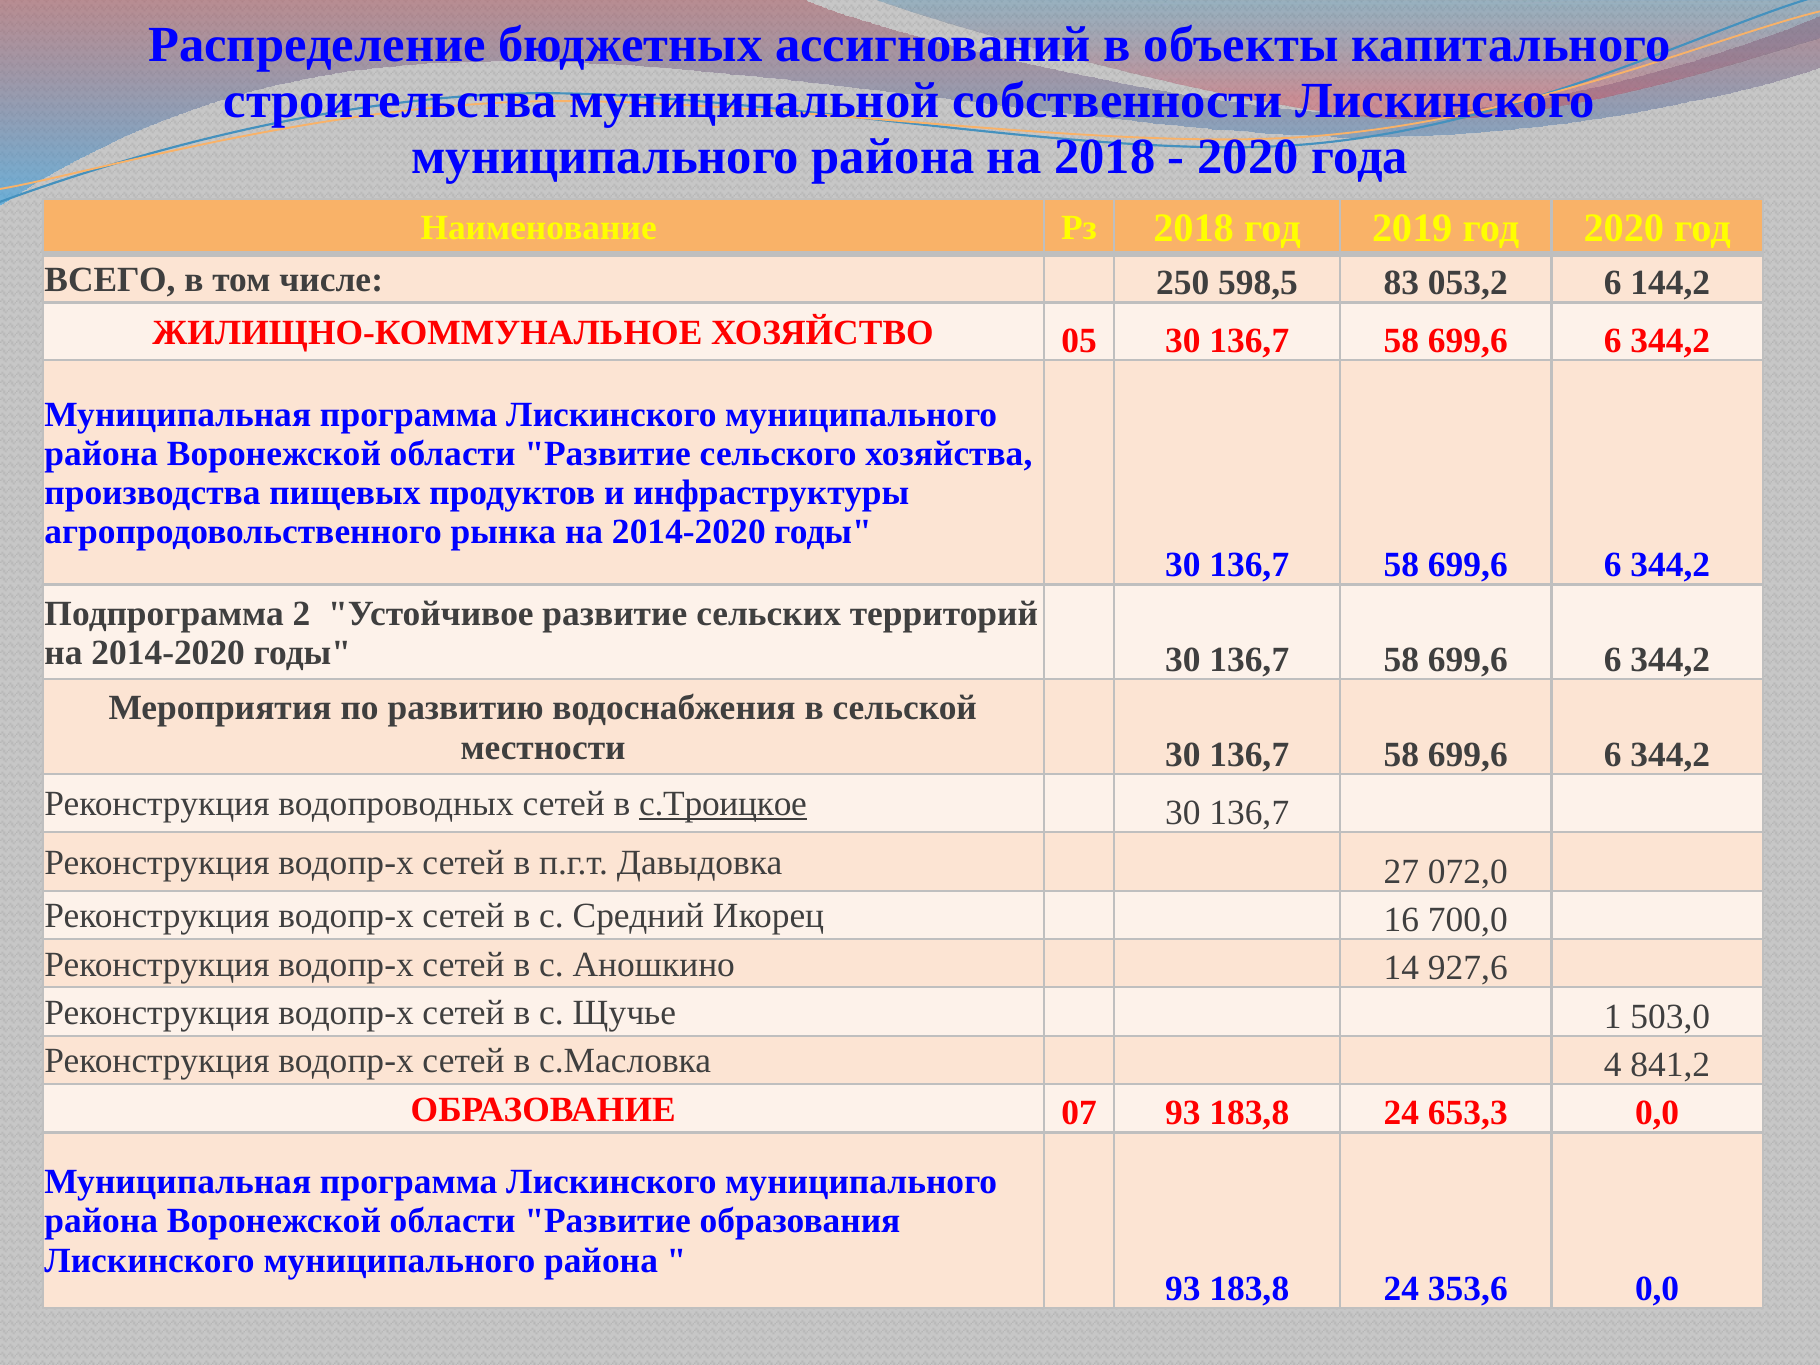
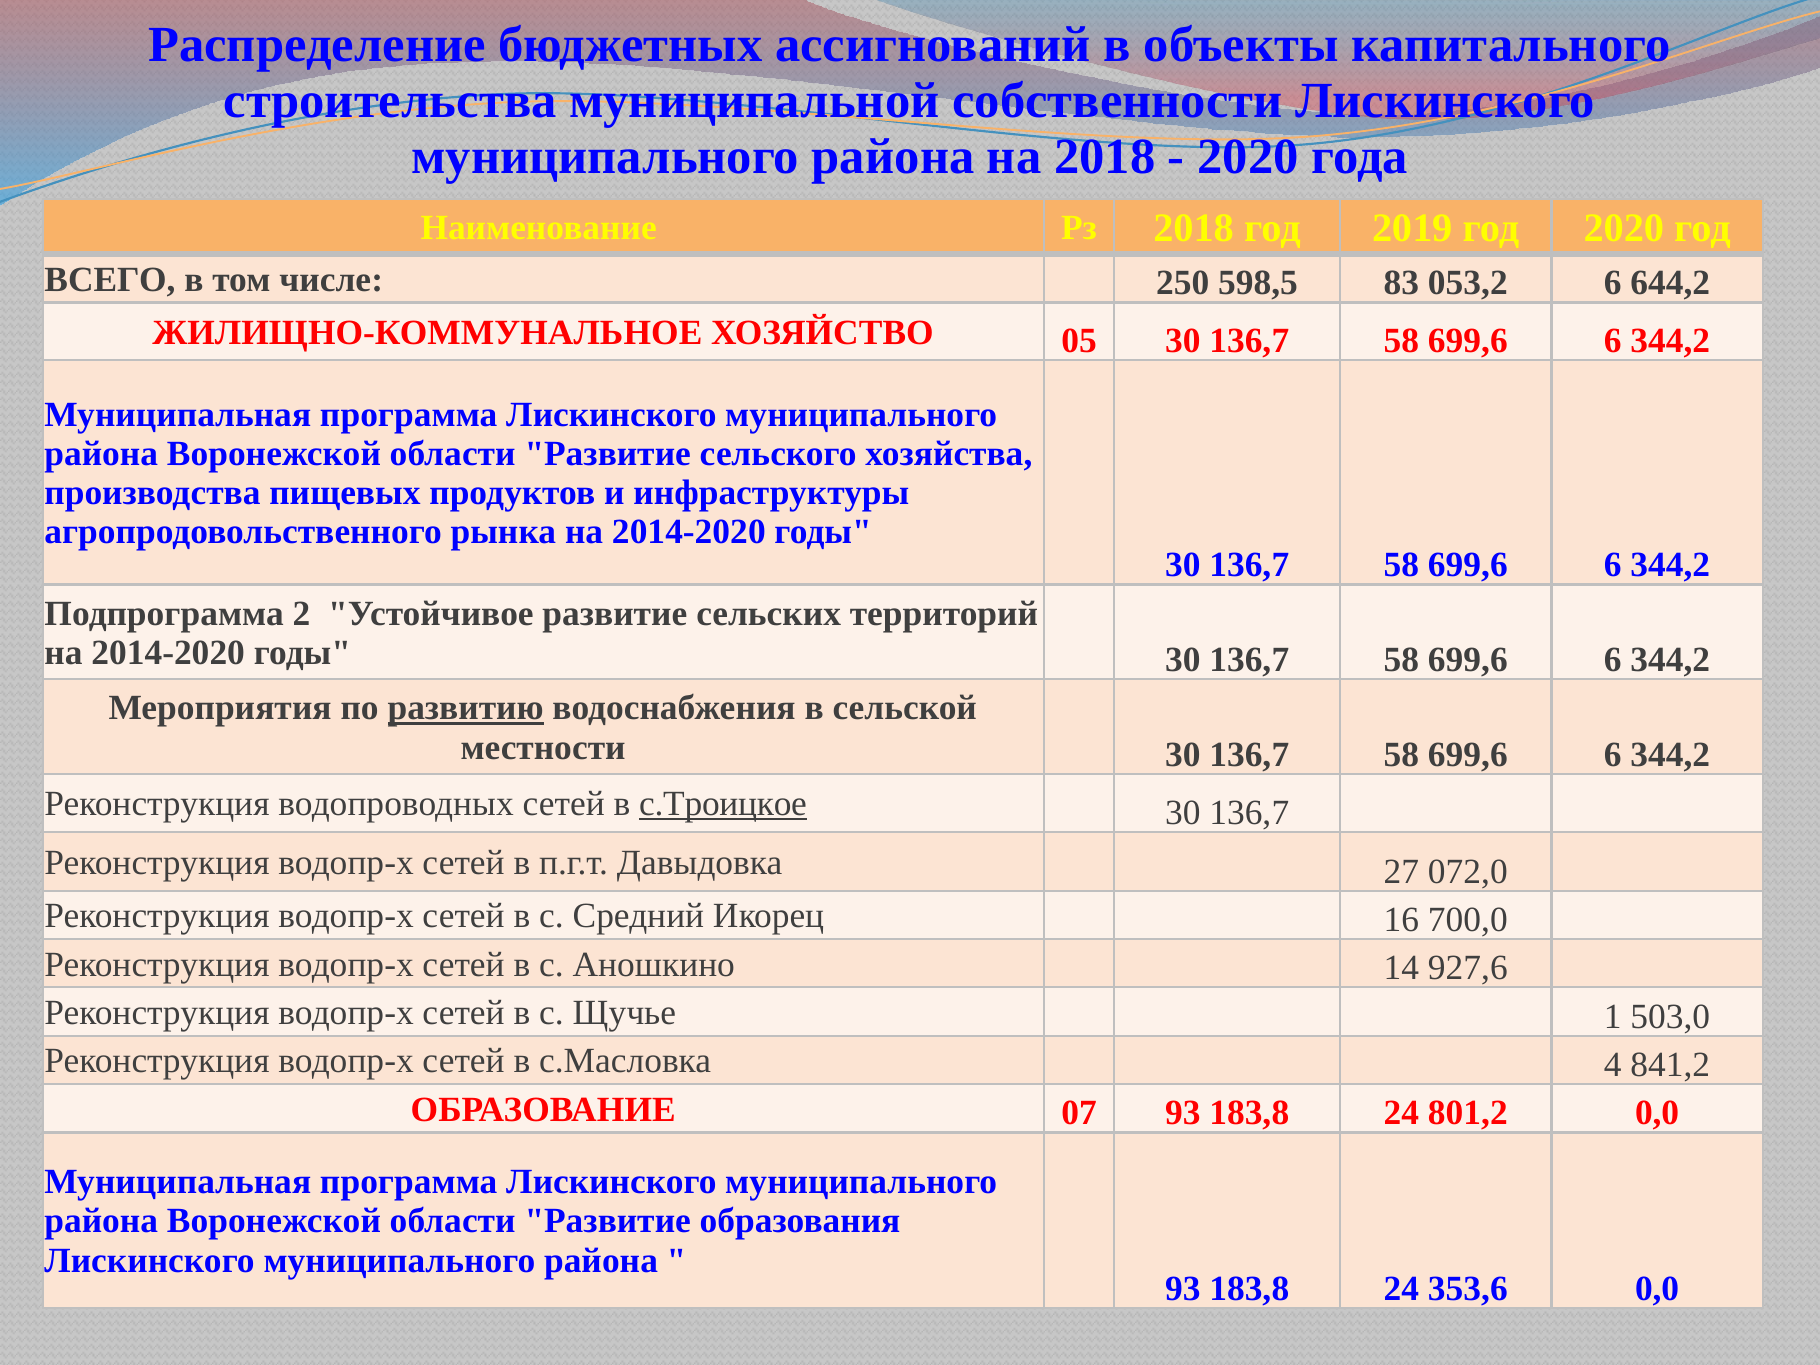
144,2: 144,2 -> 644,2
развитию underline: none -> present
653,3: 653,3 -> 801,2
